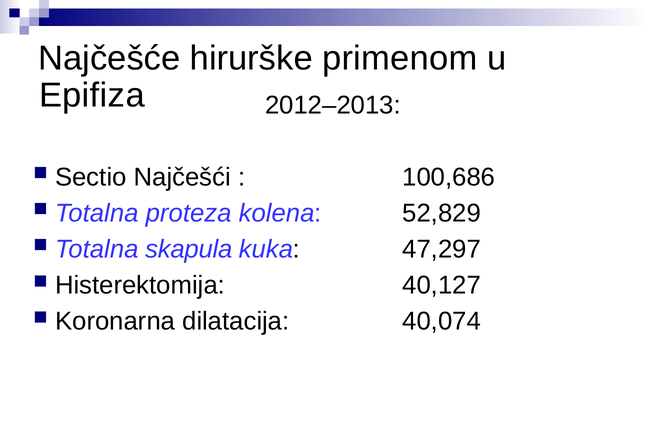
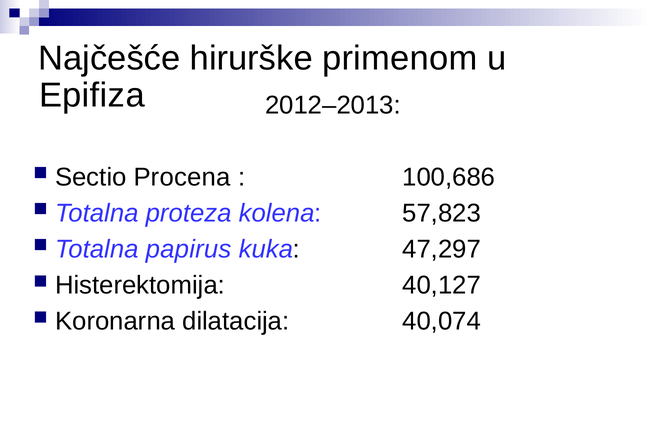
Najčešći: Najčešći -> Procena
52,829: 52,829 -> 57,823
skapula: skapula -> papirus
